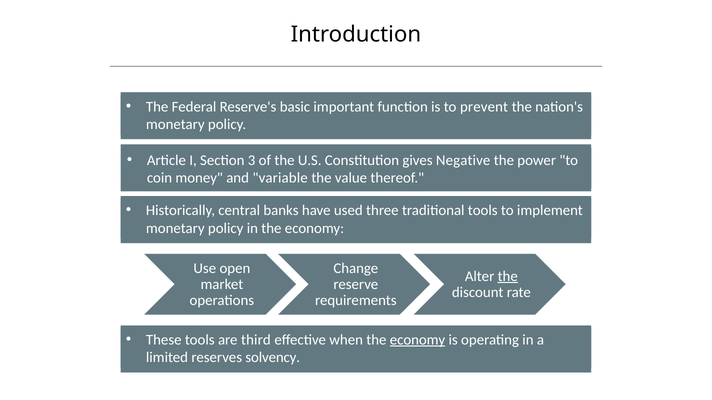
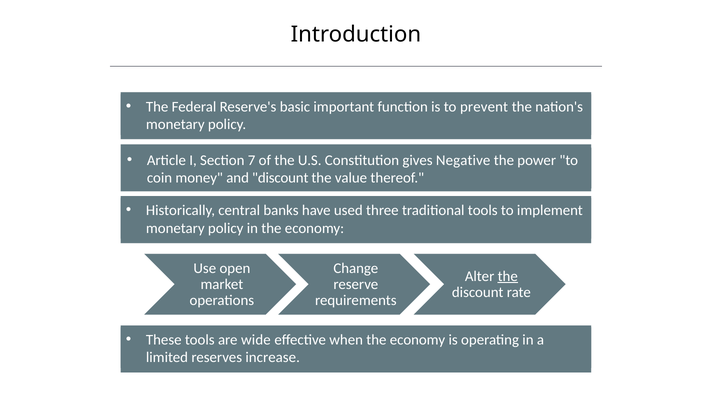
3: 3 -> 7
and variable: variable -> discount
third: third -> wide
economy at (418, 340) underline: present -> none
solvency: solvency -> increase
